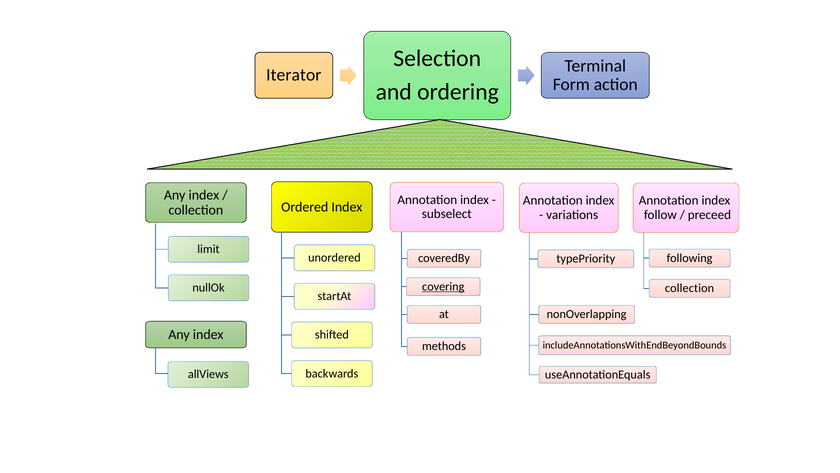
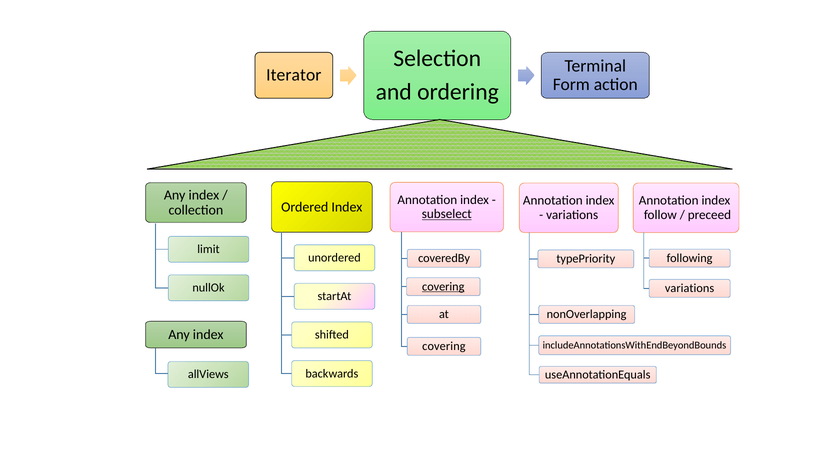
subselect underline: none -> present
collection at (690, 288): collection -> variations
methods at (444, 346): methods -> covering
